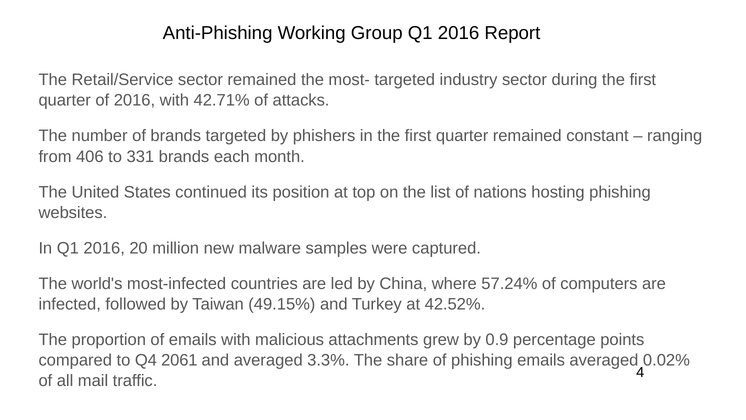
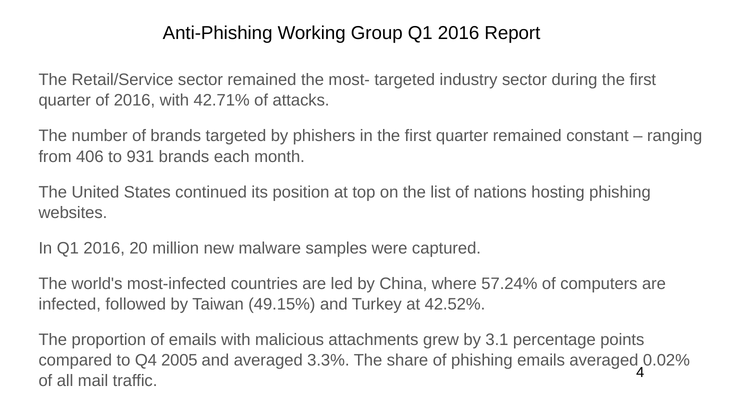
331: 331 -> 931
0.9: 0.9 -> 3.1
2061: 2061 -> 2005
